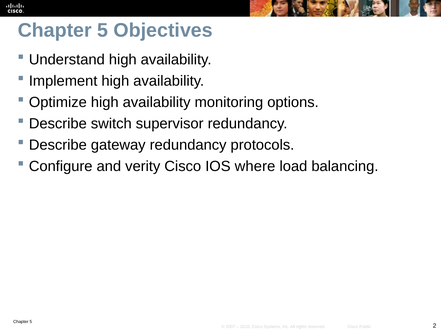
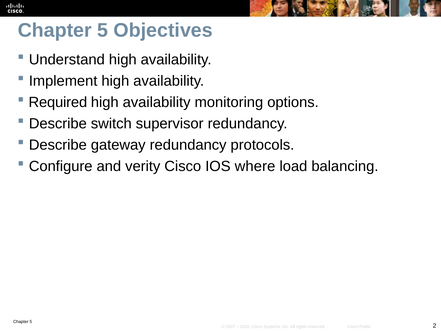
Optimize: Optimize -> Required
